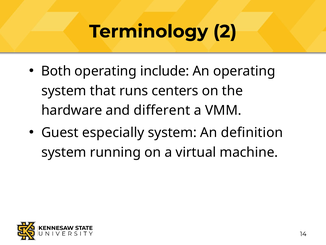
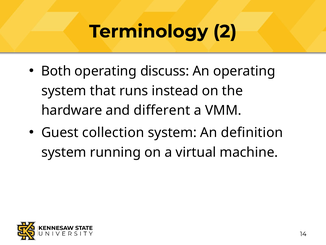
include: include -> discuss
centers: centers -> instead
especially: especially -> collection
